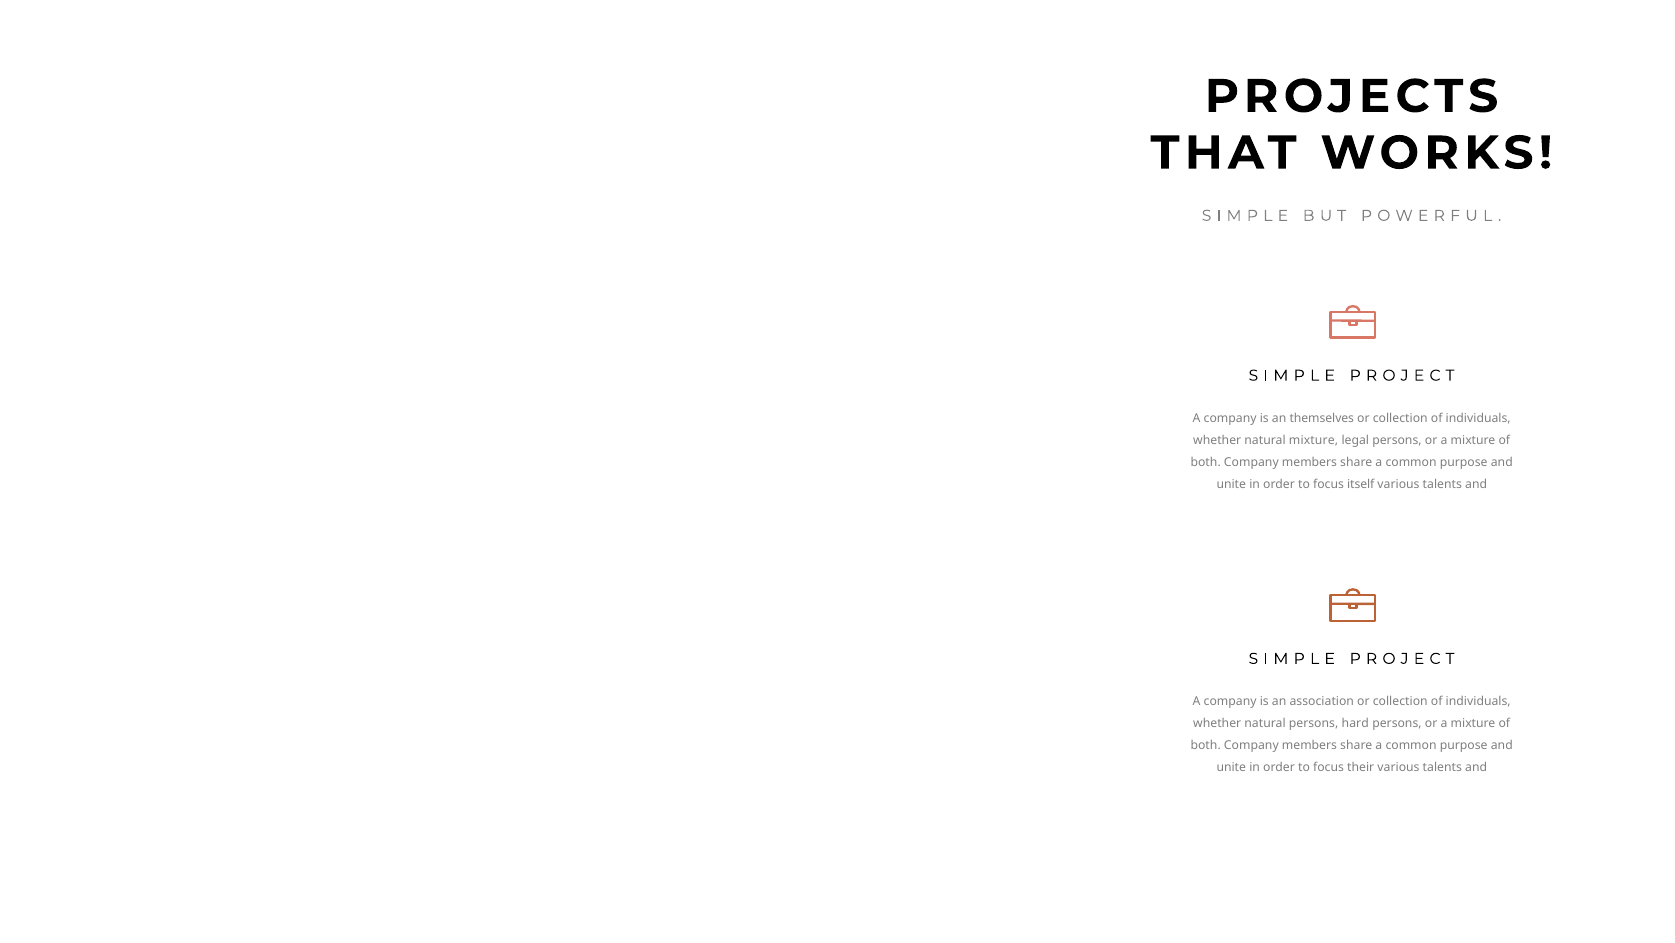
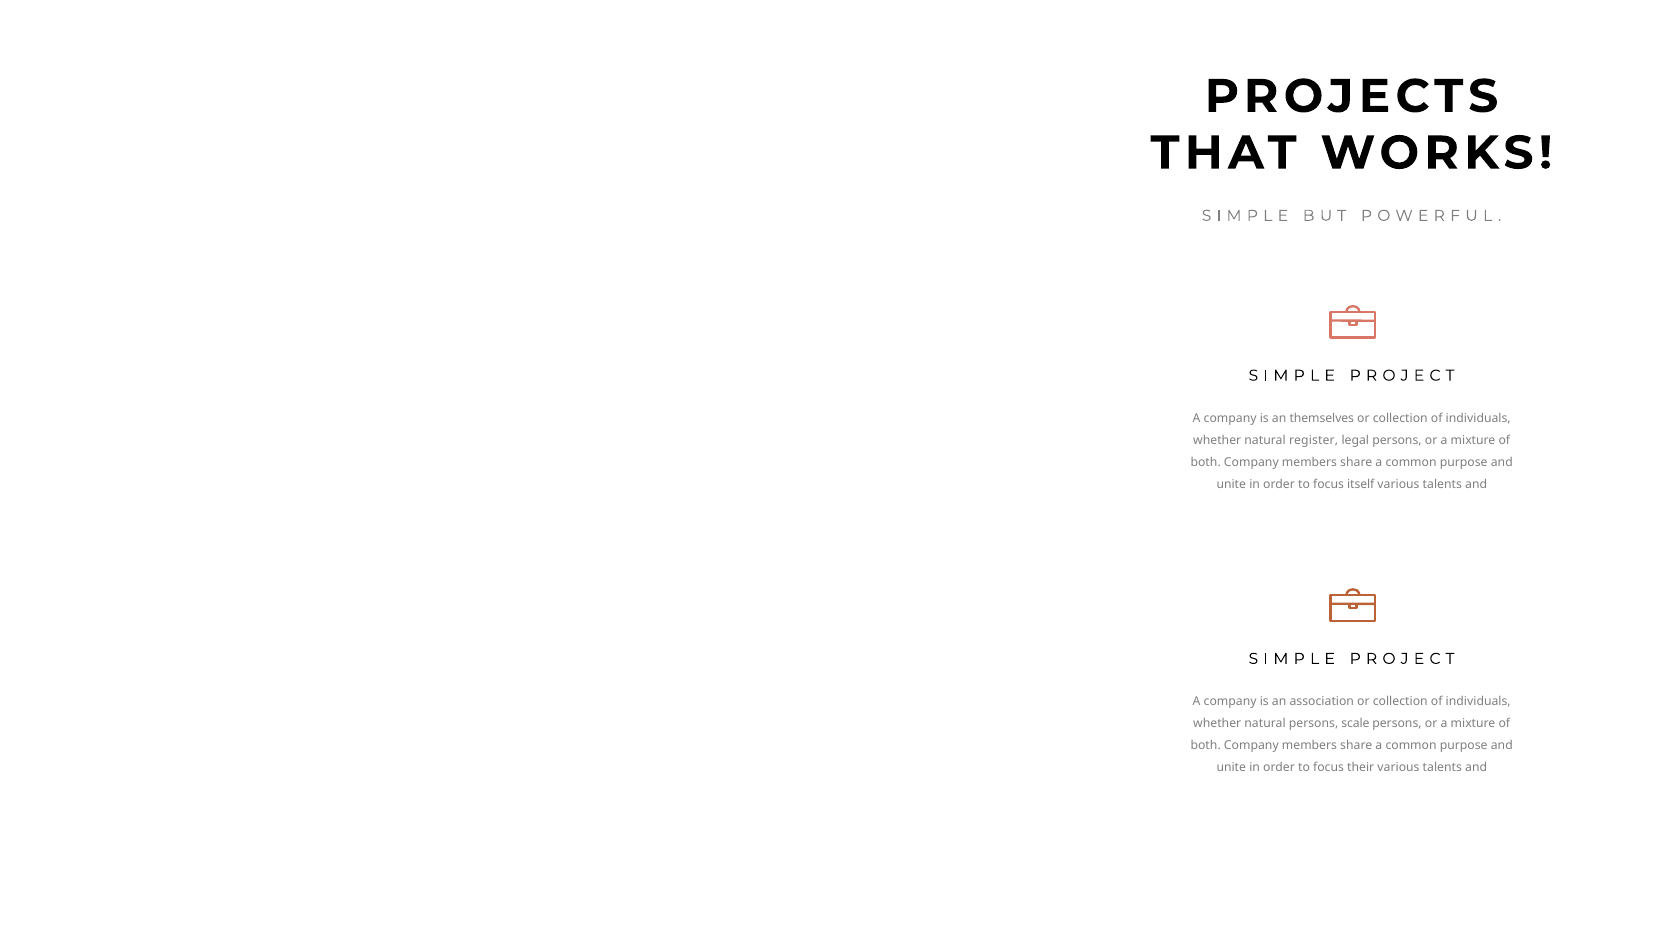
natural mixture: mixture -> register
hard: hard -> scale
